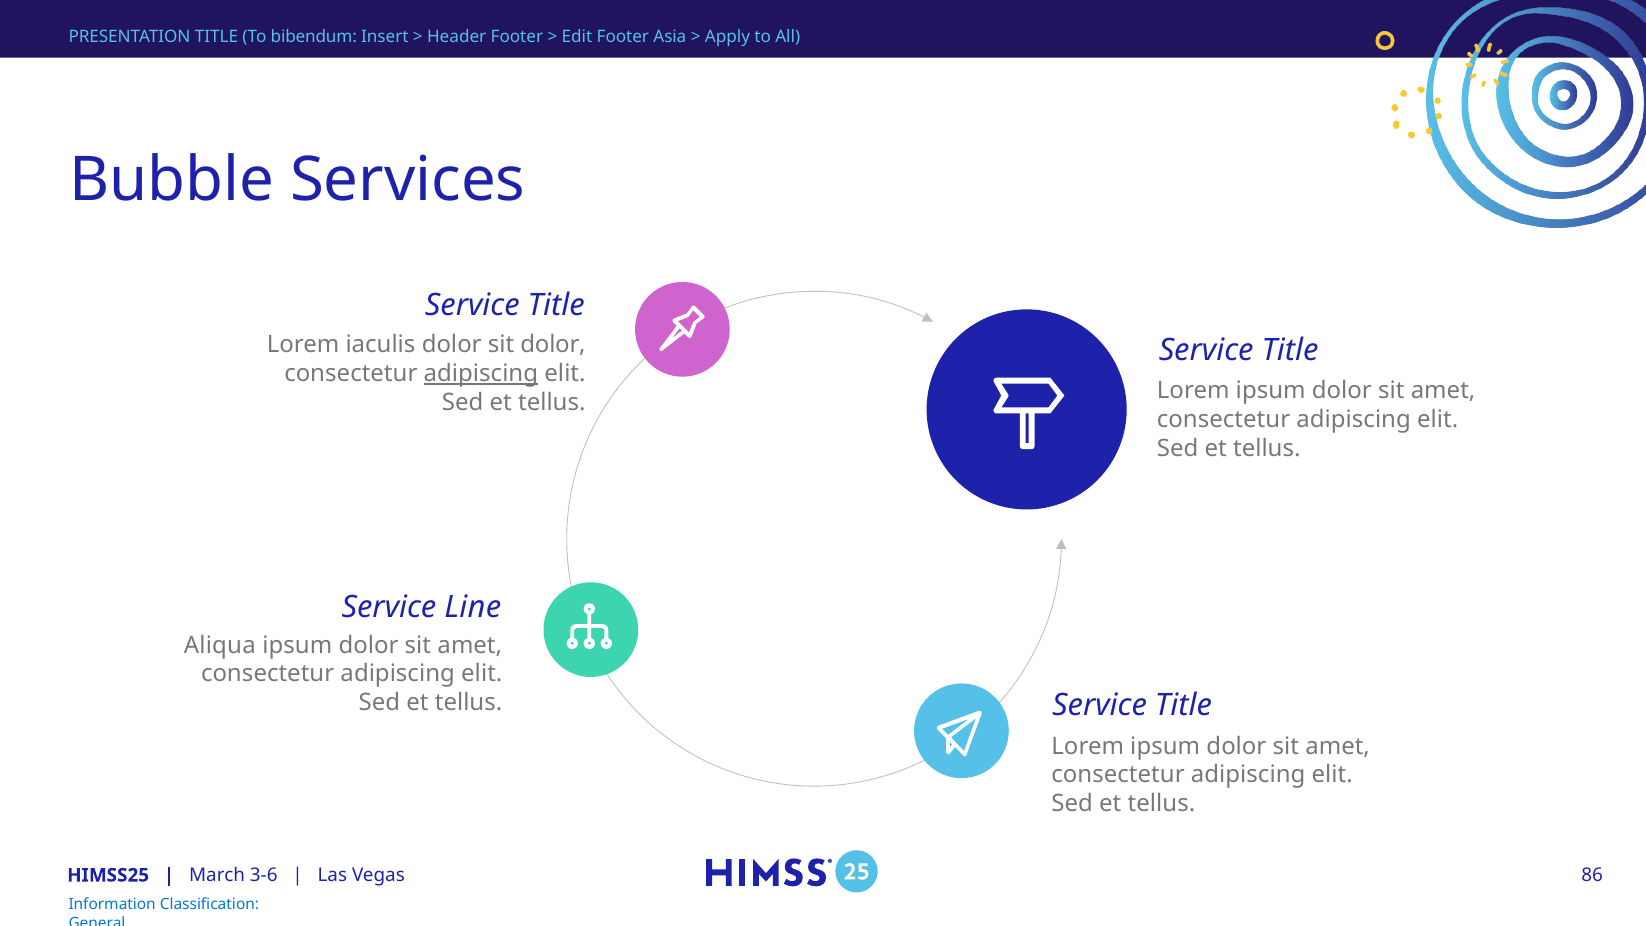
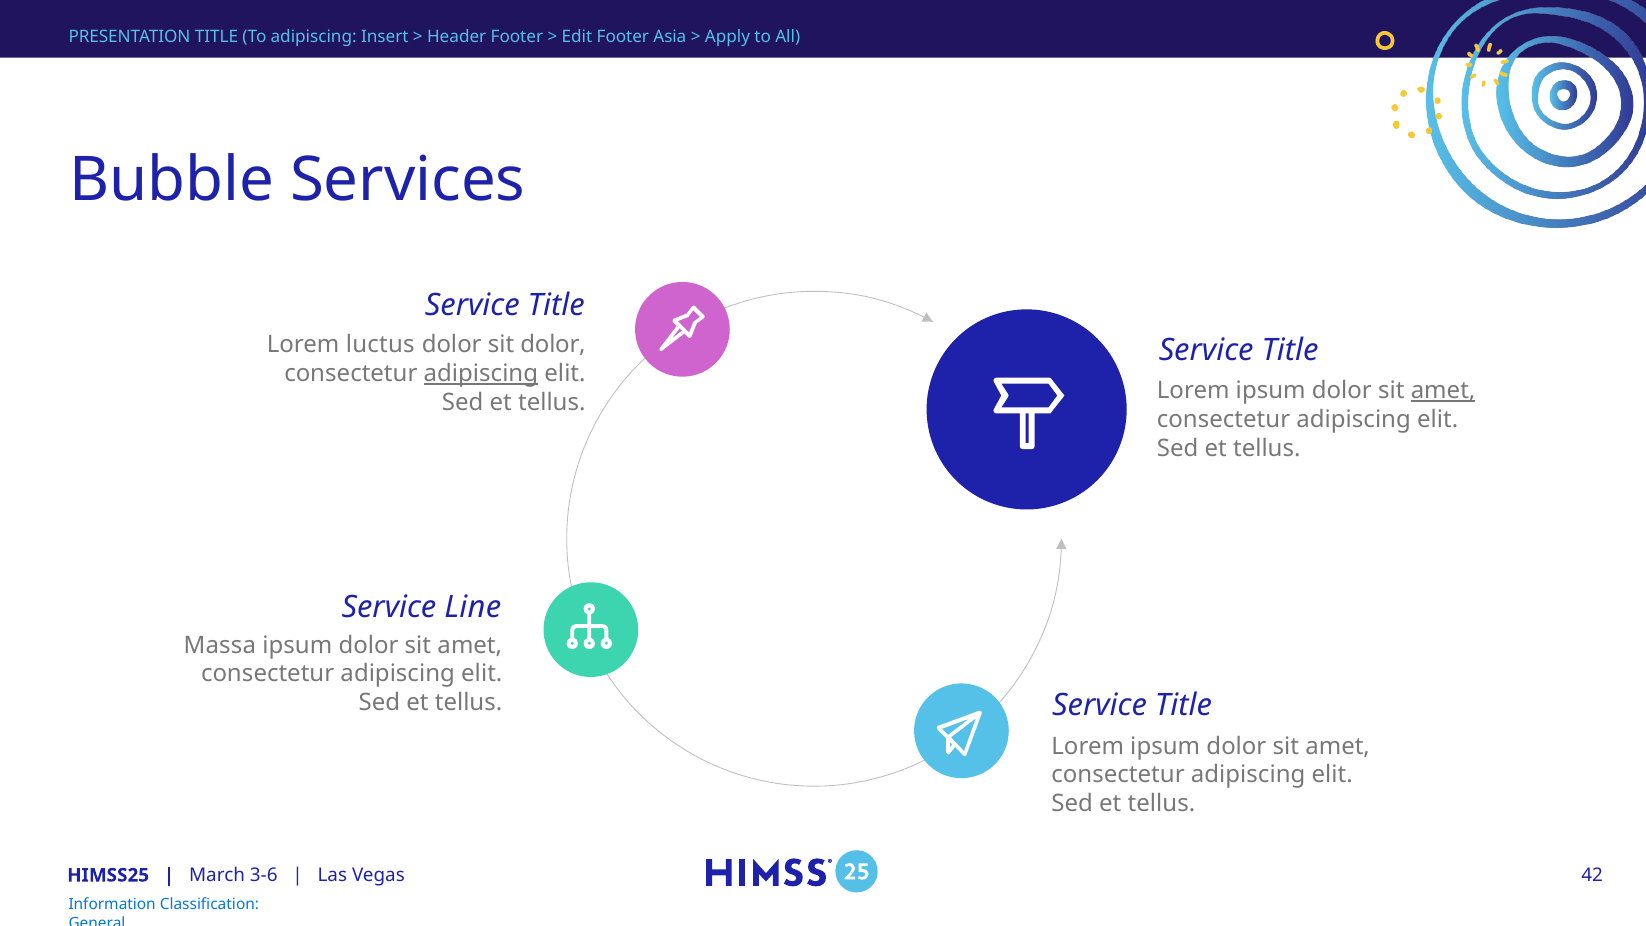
To bibendum: bibendum -> adipiscing
iaculis: iaculis -> luctus
amet at (1443, 391) underline: none -> present
Aliqua: Aliqua -> Massa
86: 86 -> 42
